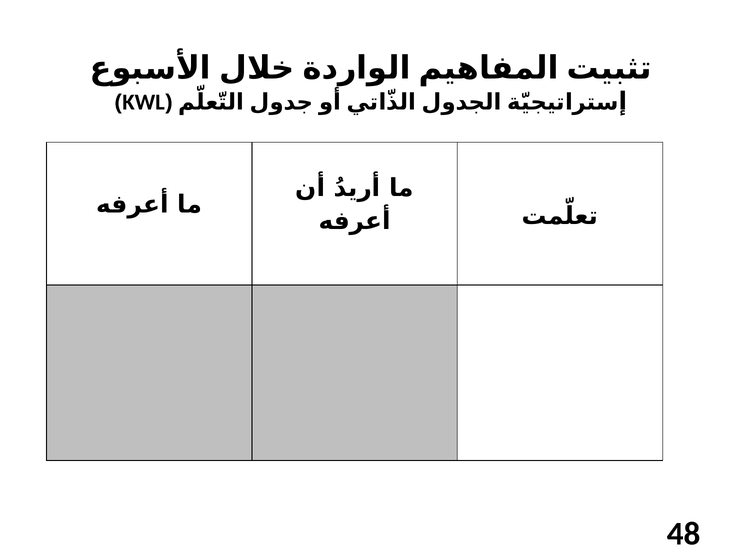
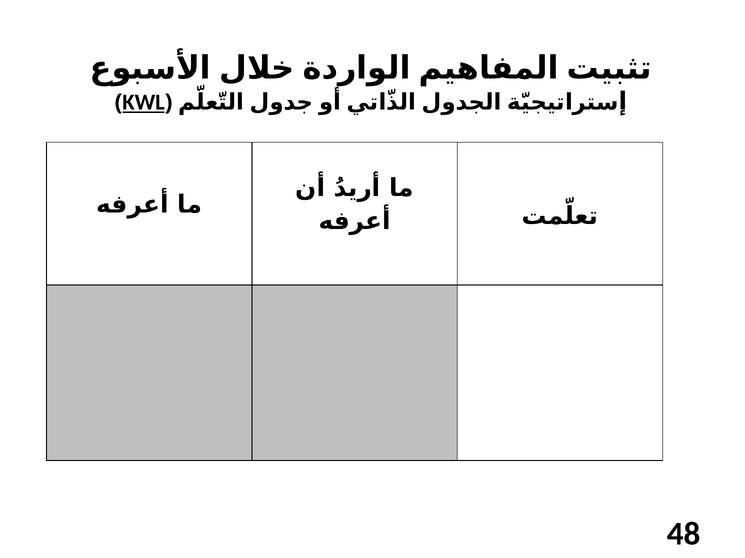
KWL underline: none -> present
